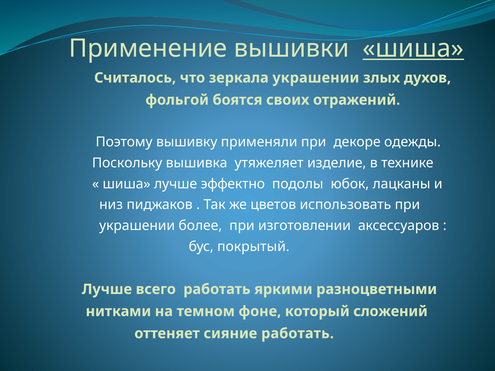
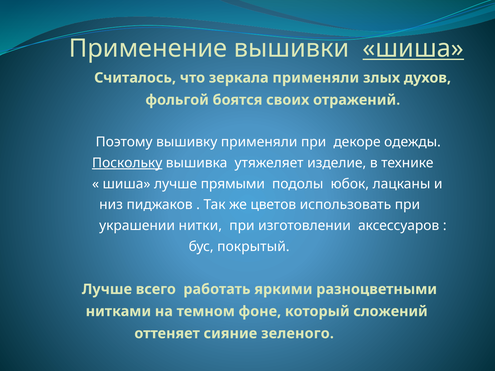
зеркала украшении: украшении -> применяли
Поскольку underline: none -> present
эффектно: эффектно -> прямыми
более: более -> нитки
сияние работать: работать -> зеленого
